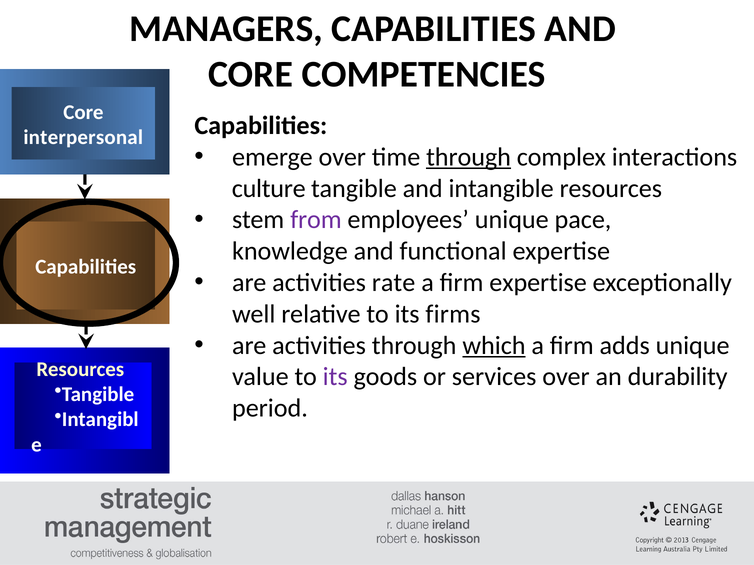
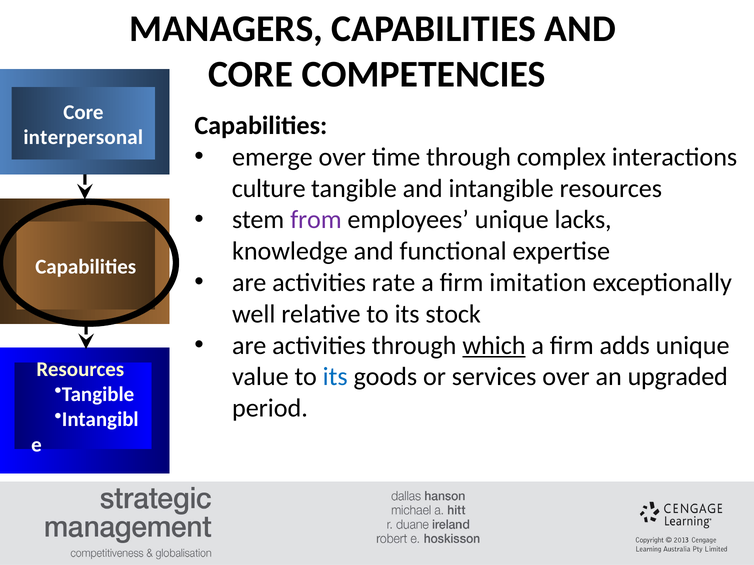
through at (469, 157) underline: present -> none
pace: pace -> lacks
firm expertise: expertise -> imitation
firms: firms -> stock
its at (335, 377) colour: purple -> blue
durability: durability -> upgraded
